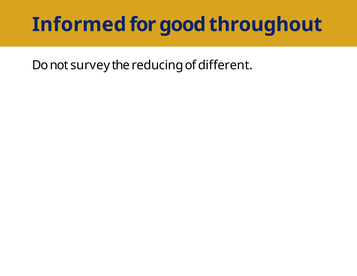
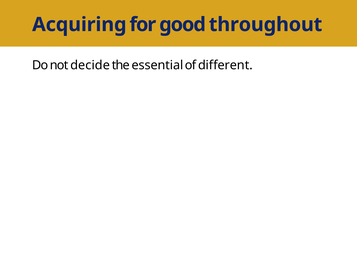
Informed: Informed -> Acquiring
survey: survey -> decide
reducing: reducing -> essential
